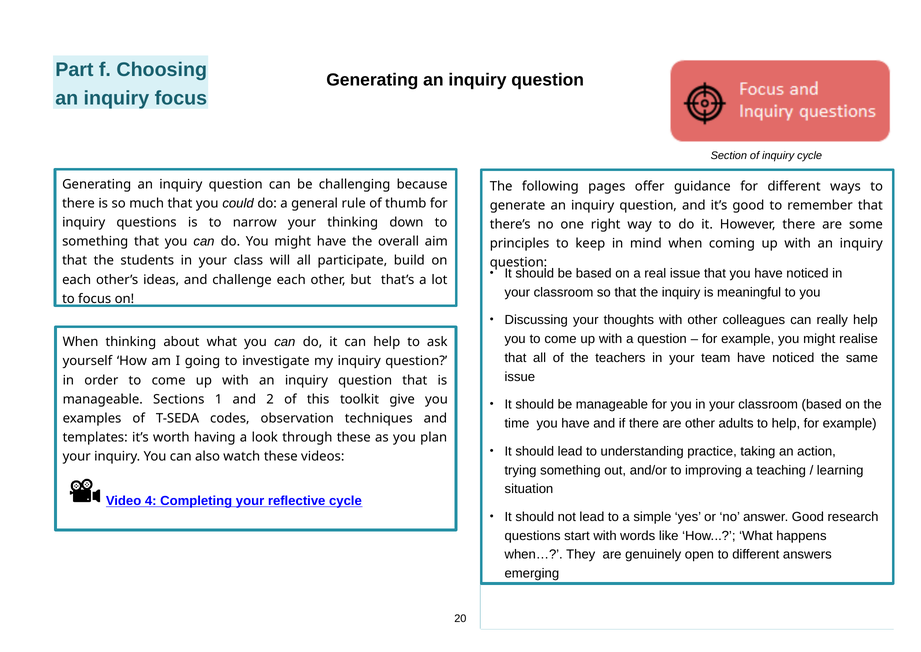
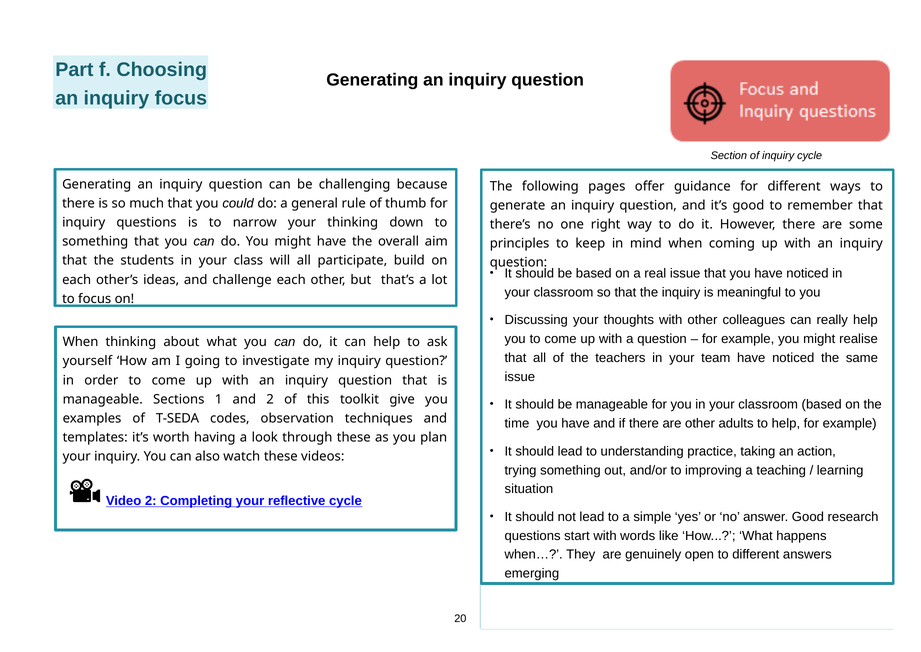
Video 4: 4 -> 2
